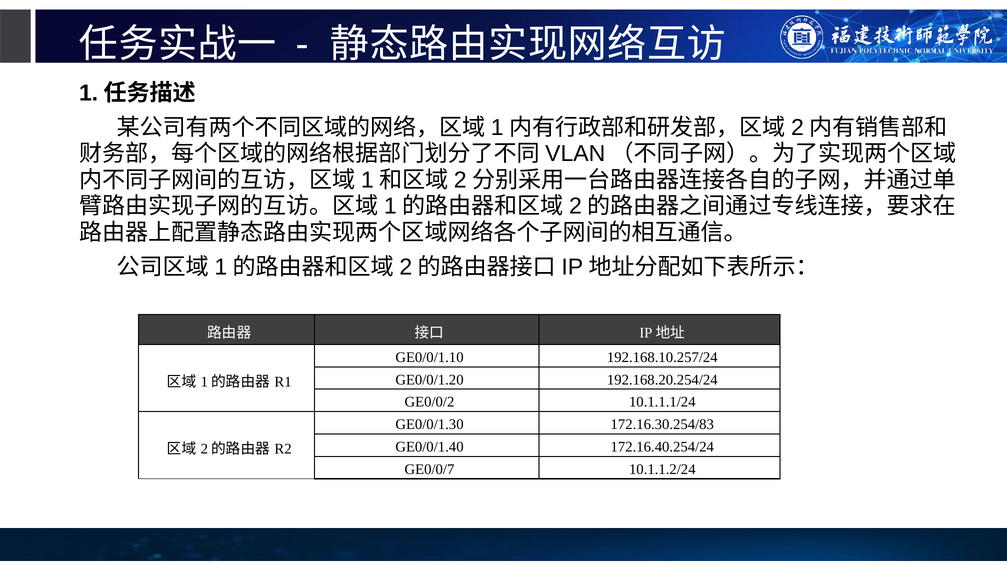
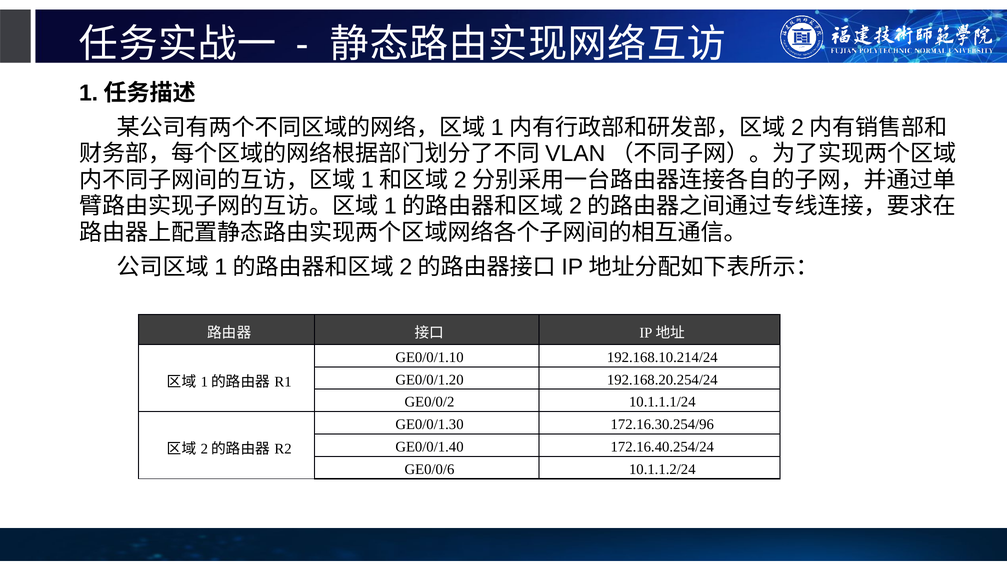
192.168.10.257/24: 192.168.10.257/24 -> 192.168.10.214/24
172.16.30.254/83: 172.16.30.254/83 -> 172.16.30.254/96
GE0/0/7: GE0/0/7 -> GE0/0/6
